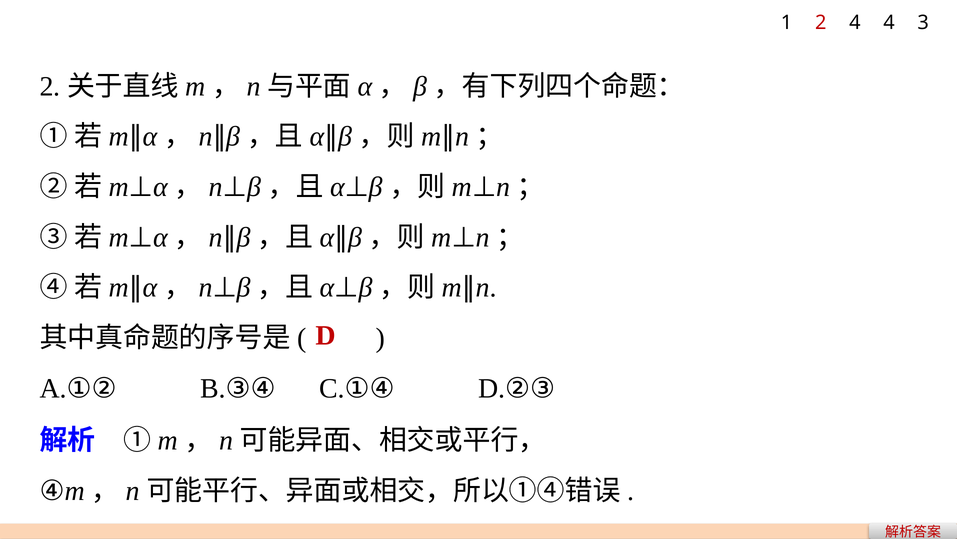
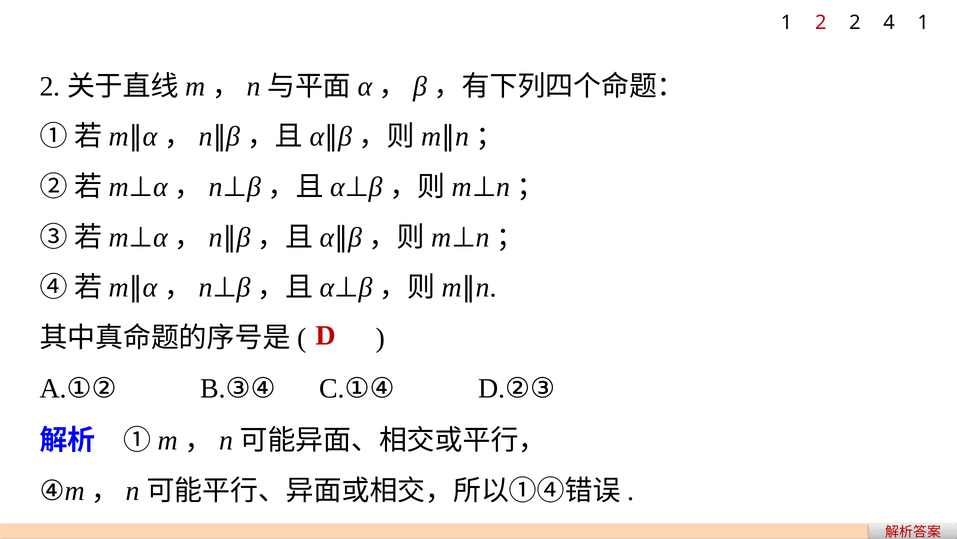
2 4: 4 -> 2
4 3: 3 -> 1
